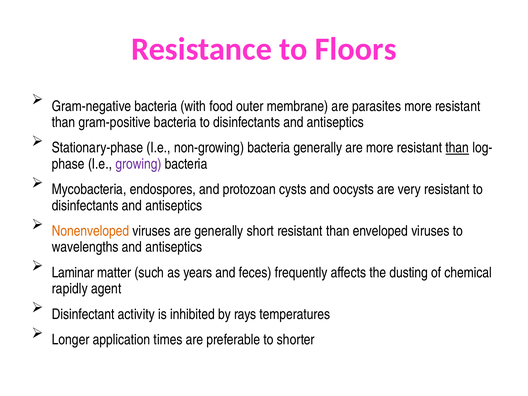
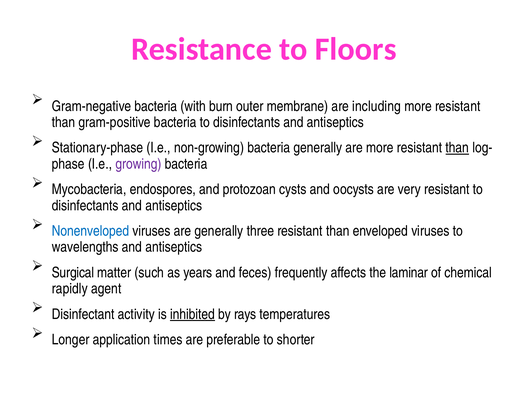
food: food -> burn
parasites: parasites -> including
Nonenveloped colour: orange -> blue
short: short -> three
Laminar: Laminar -> Surgical
dusting: dusting -> laminar
inhibited underline: none -> present
